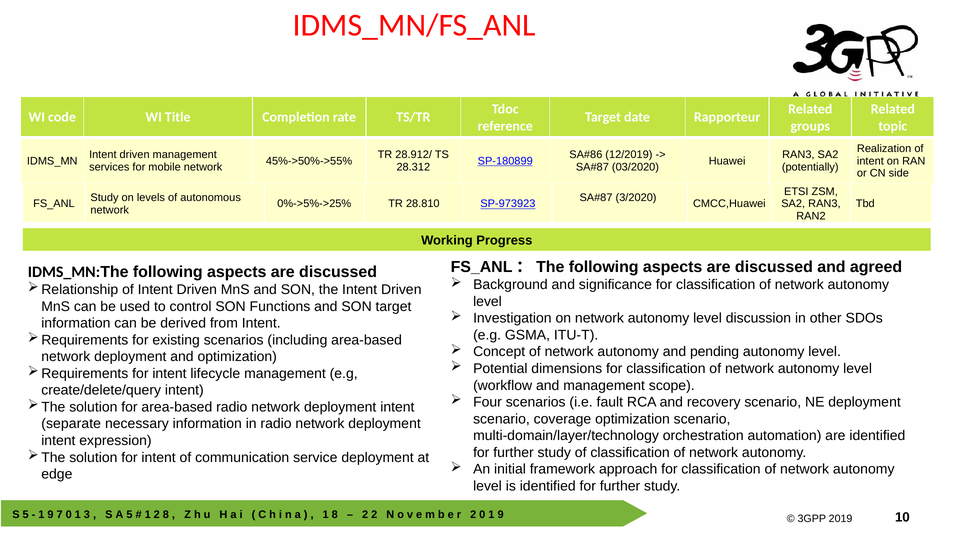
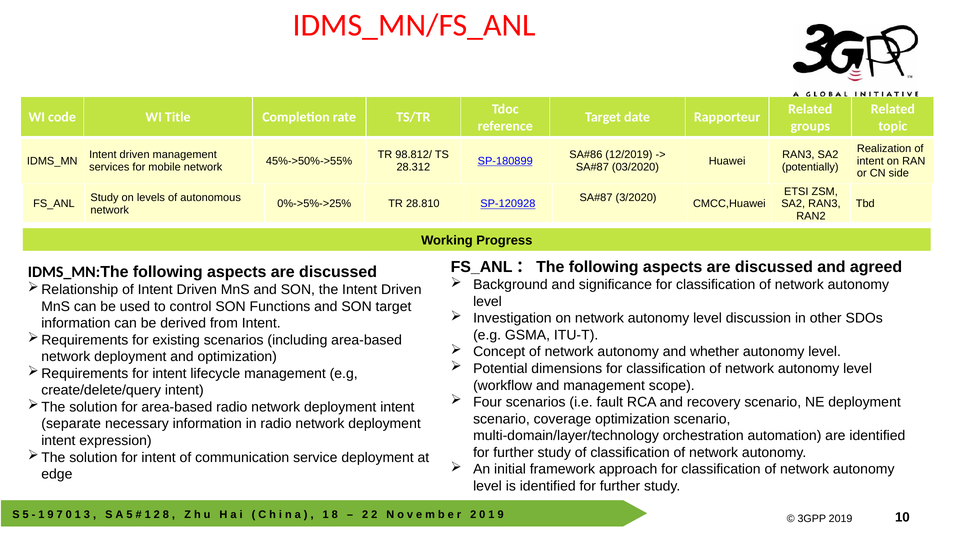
28.912/: 28.912/ -> 98.812/
SP-973923: SP-973923 -> SP-120928
pending: pending -> whether
